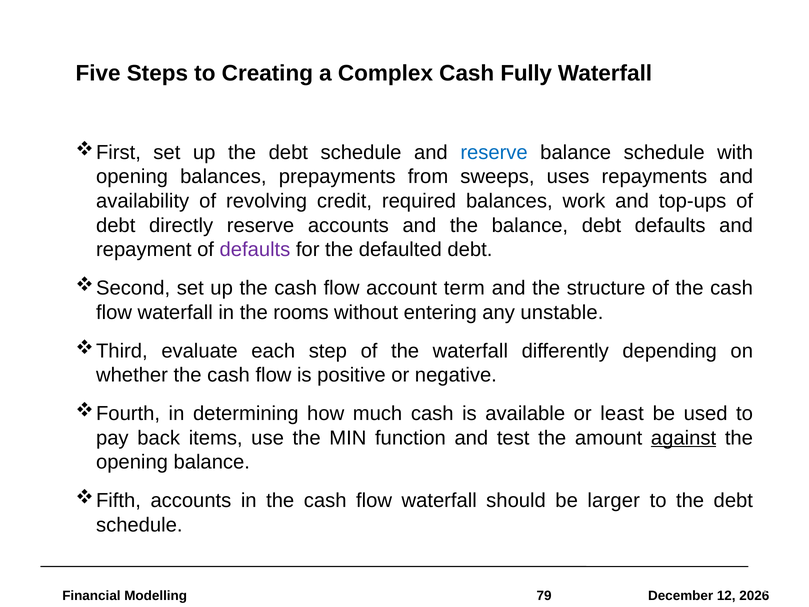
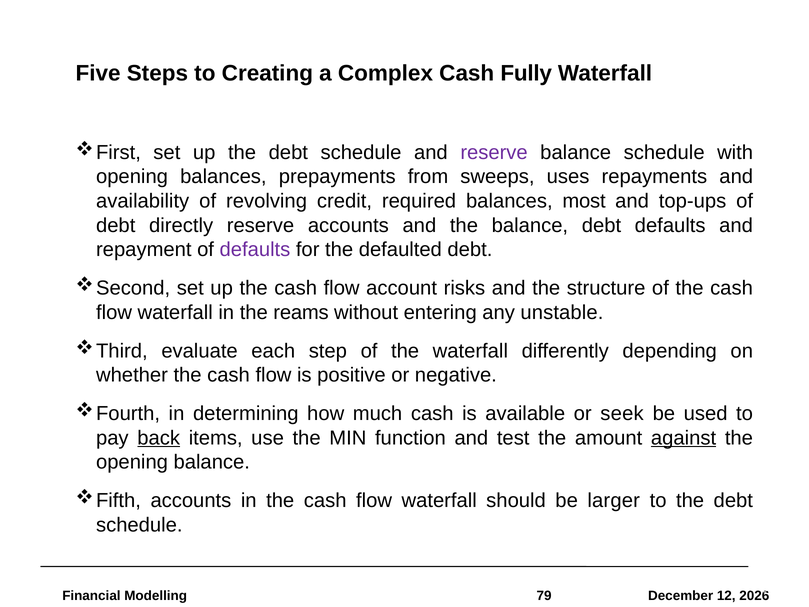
reserve at (494, 152) colour: blue -> purple
work: work -> most
term: term -> risks
rooms: rooms -> reams
least: least -> seek
back underline: none -> present
